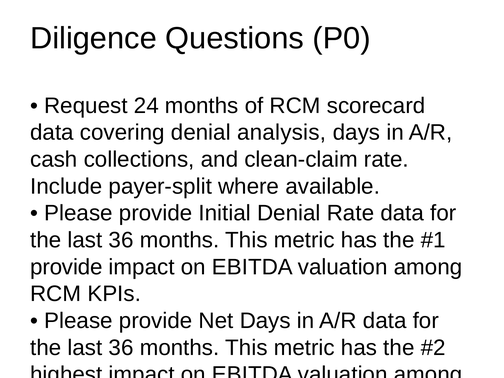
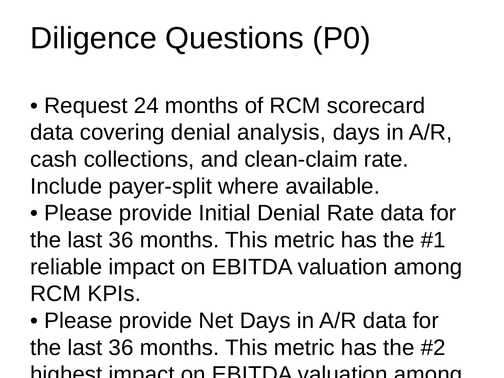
provide at (66, 267): provide -> reliable
